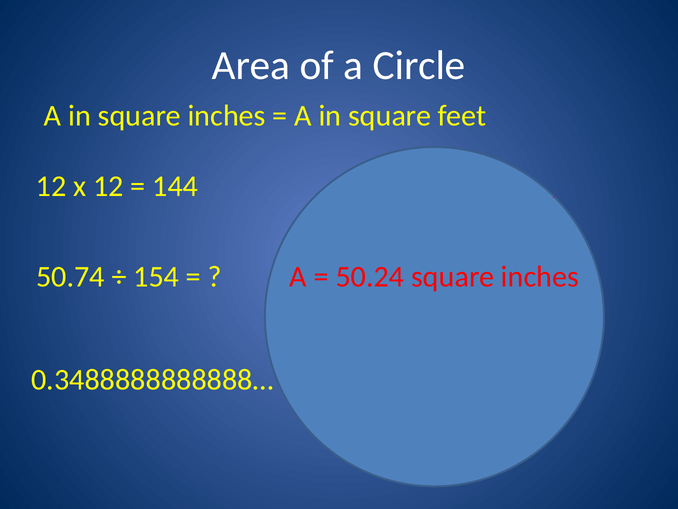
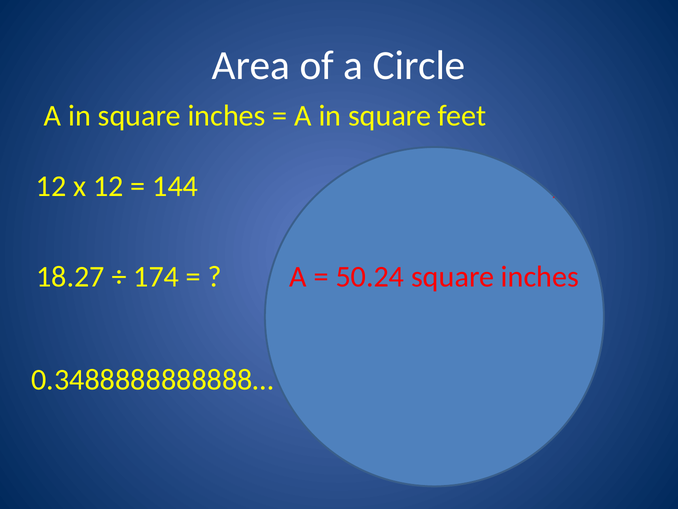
50.74: 50.74 -> 18.27
154: 154 -> 174
